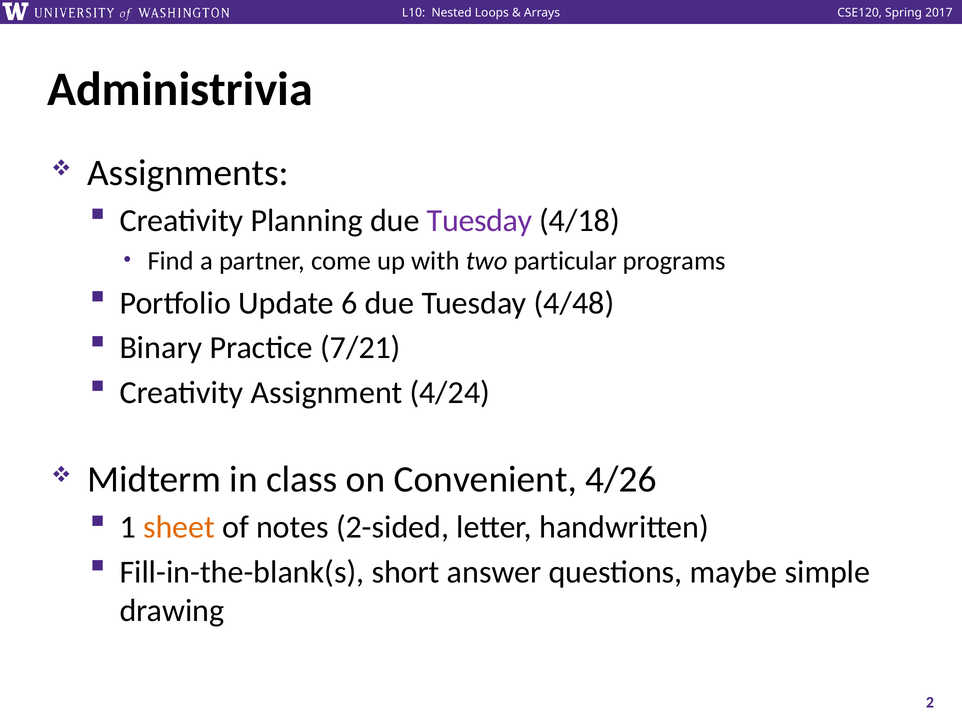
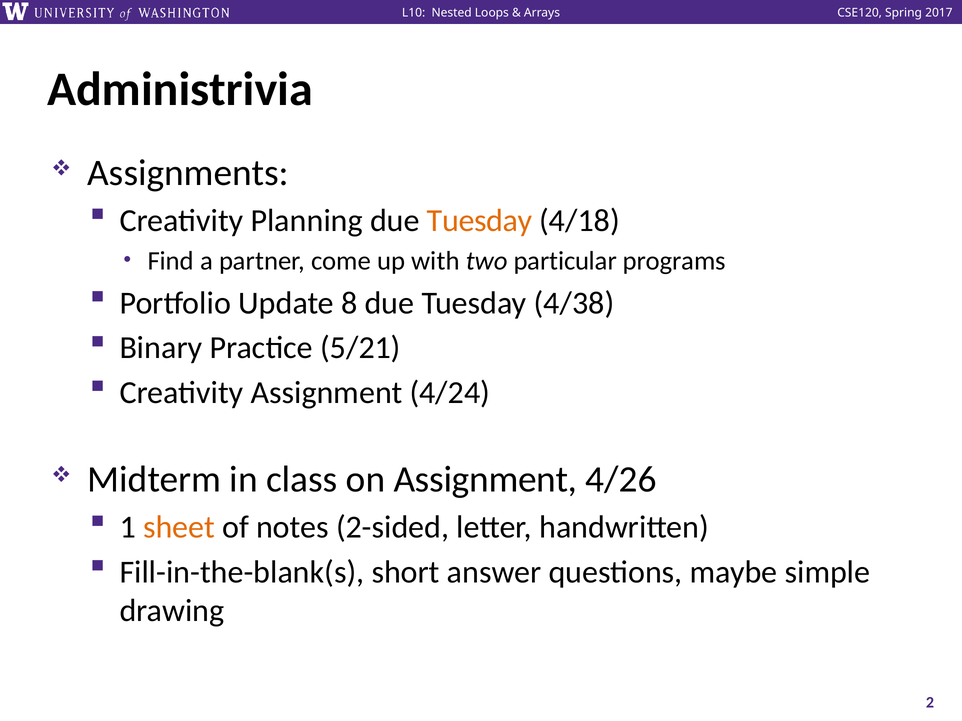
Tuesday at (480, 221) colour: purple -> orange
6: 6 -> 8
4/48: 4/48 -> 4/38
7/21: 7/21 -> 5/21
on Convenient: Convenient -> Assignment
